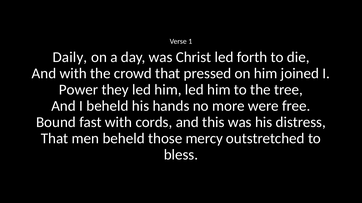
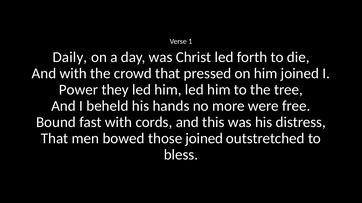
men beheld: beheld -> bowed
those mercy: mercy -> joined
